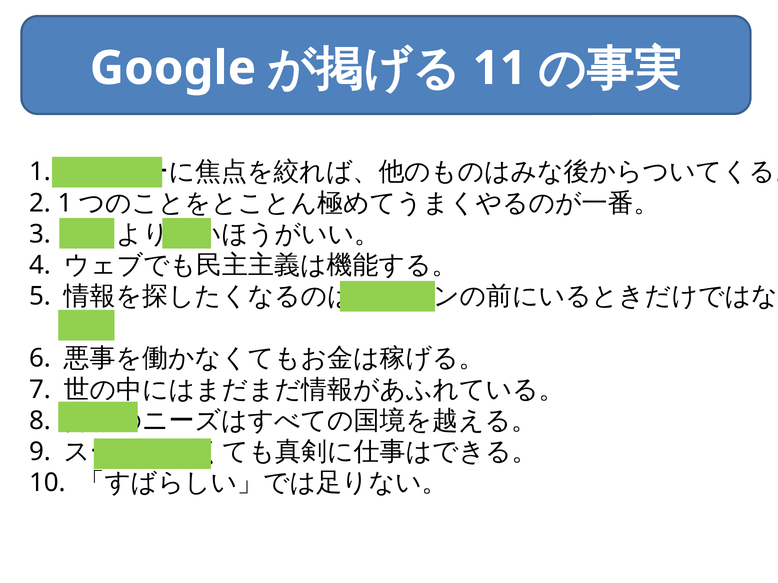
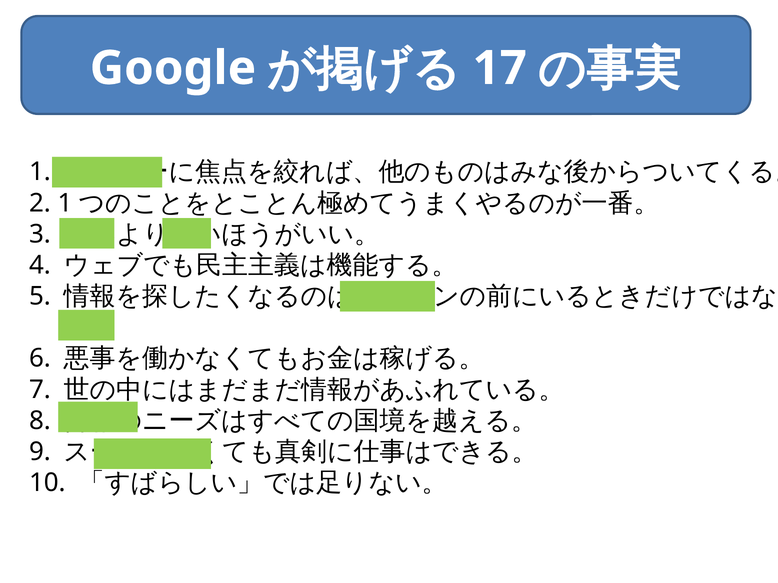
11: 11 -> 17
